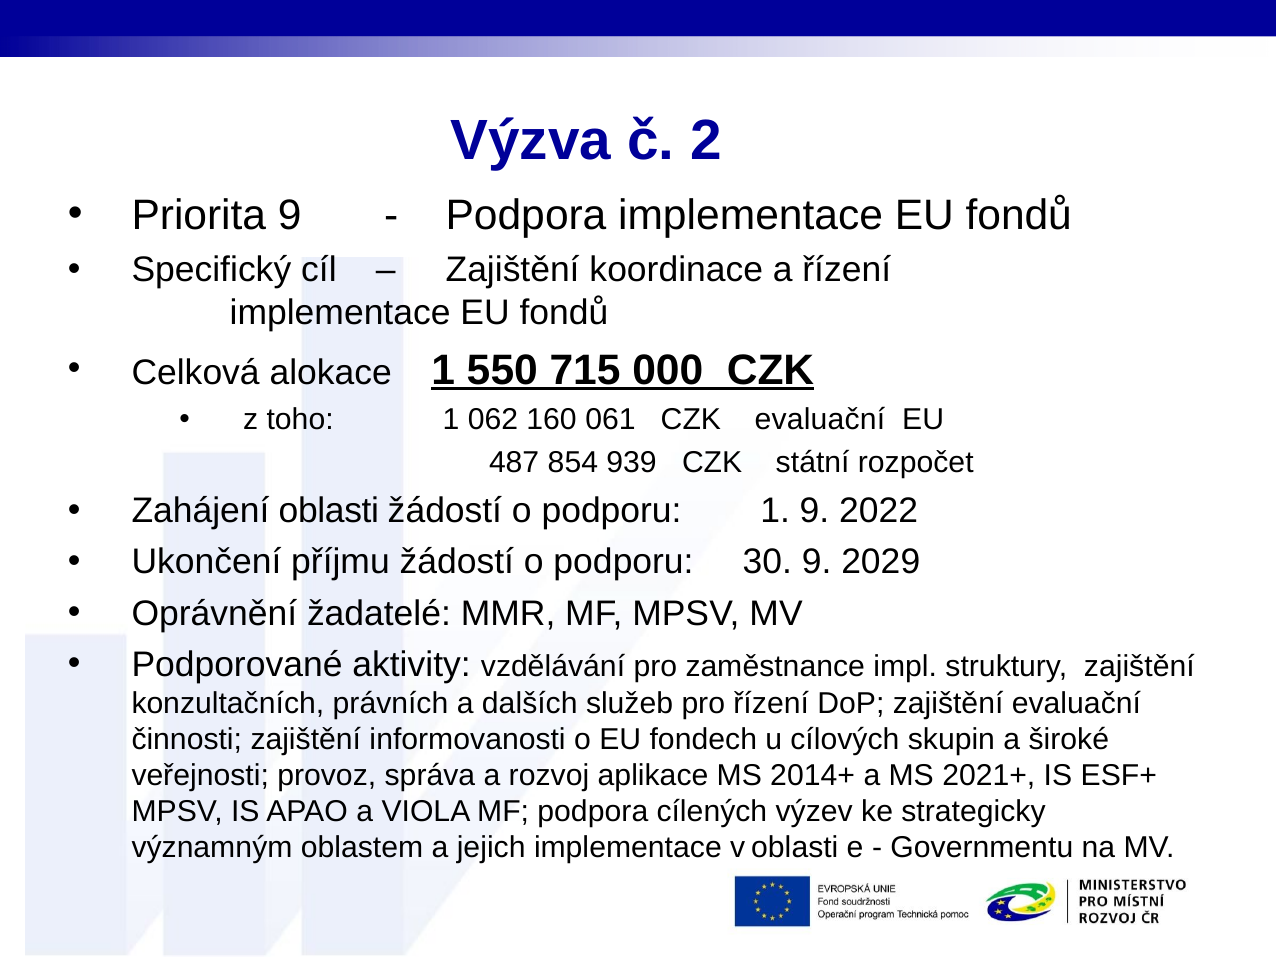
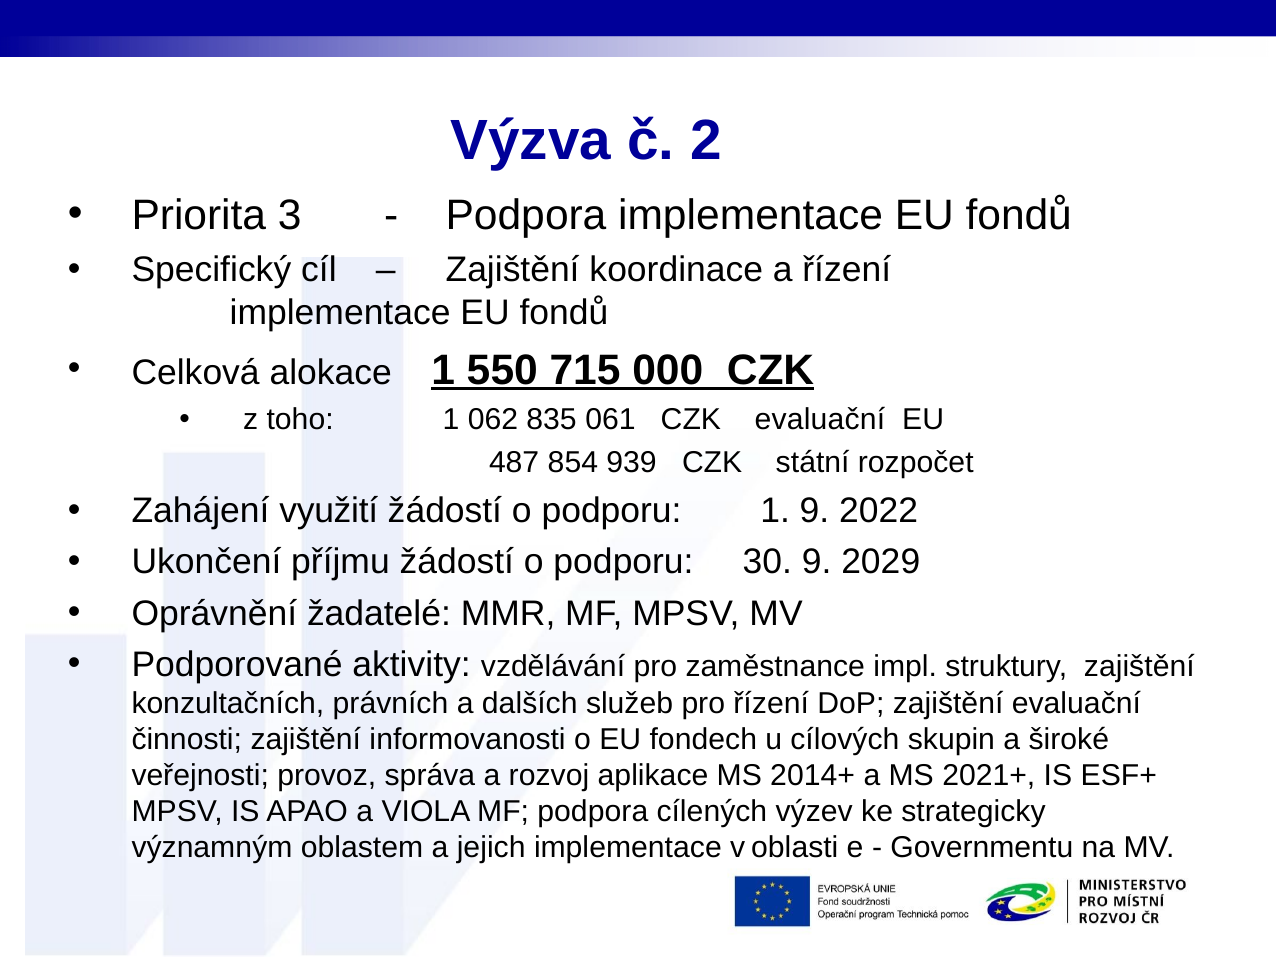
Priorita 9: 9 -> 3
160: 160 -> 835
Zahájení oblasti: oblasti -> využití
